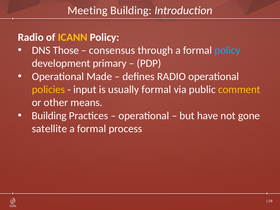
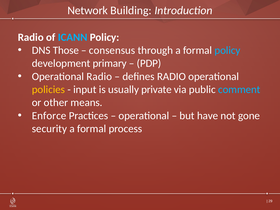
Meeting: Meeting -> Network
ICANN colour: yellow -> light blue
Operational Made: Made -> Radio
usually formal: formal -> private
comment colour: yellow -> light blue
Building at (49, 116): Building -> Enforce
satellite: satellite -> security
